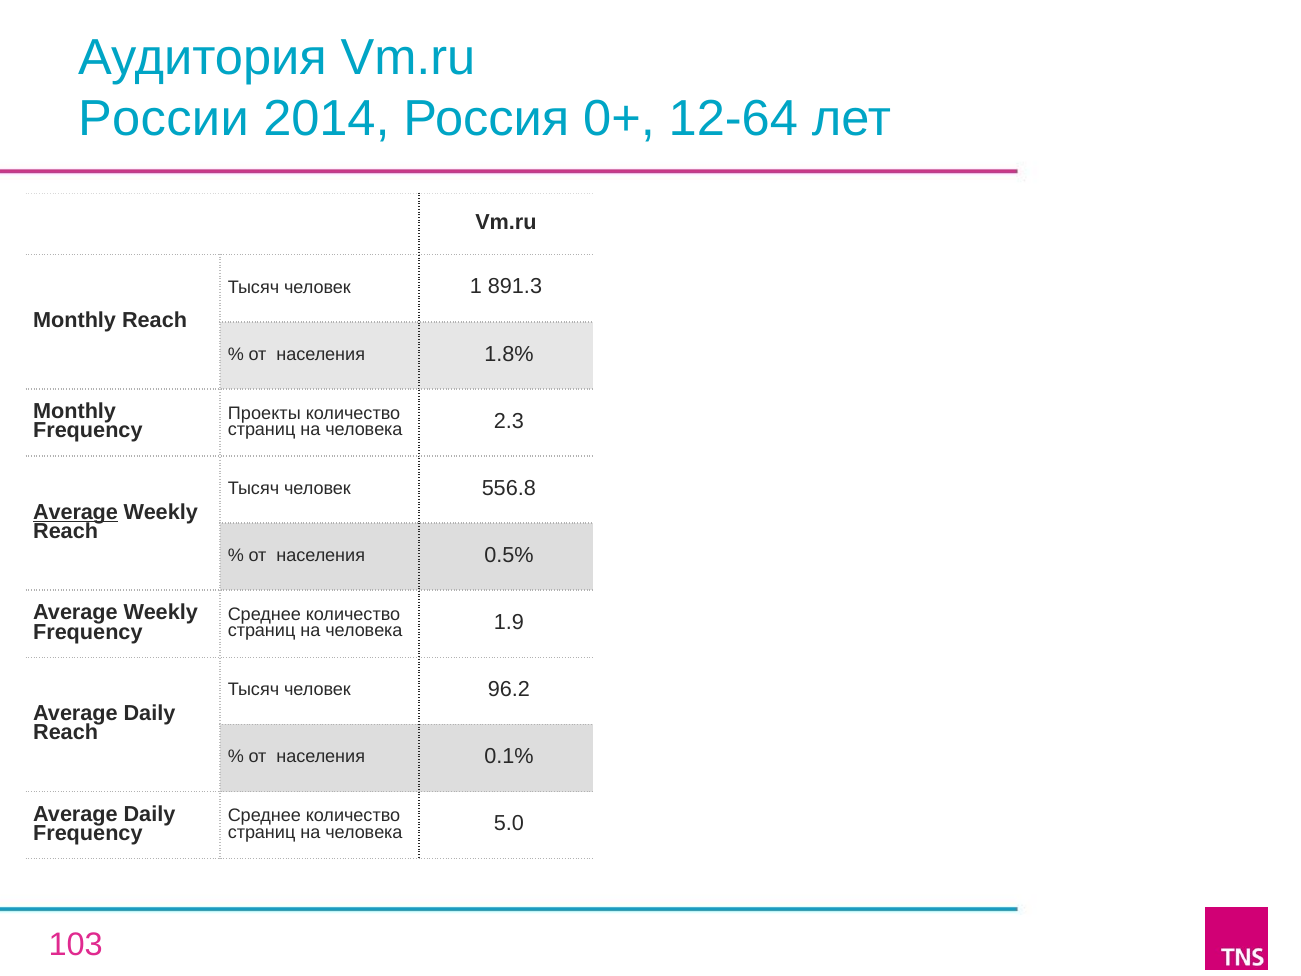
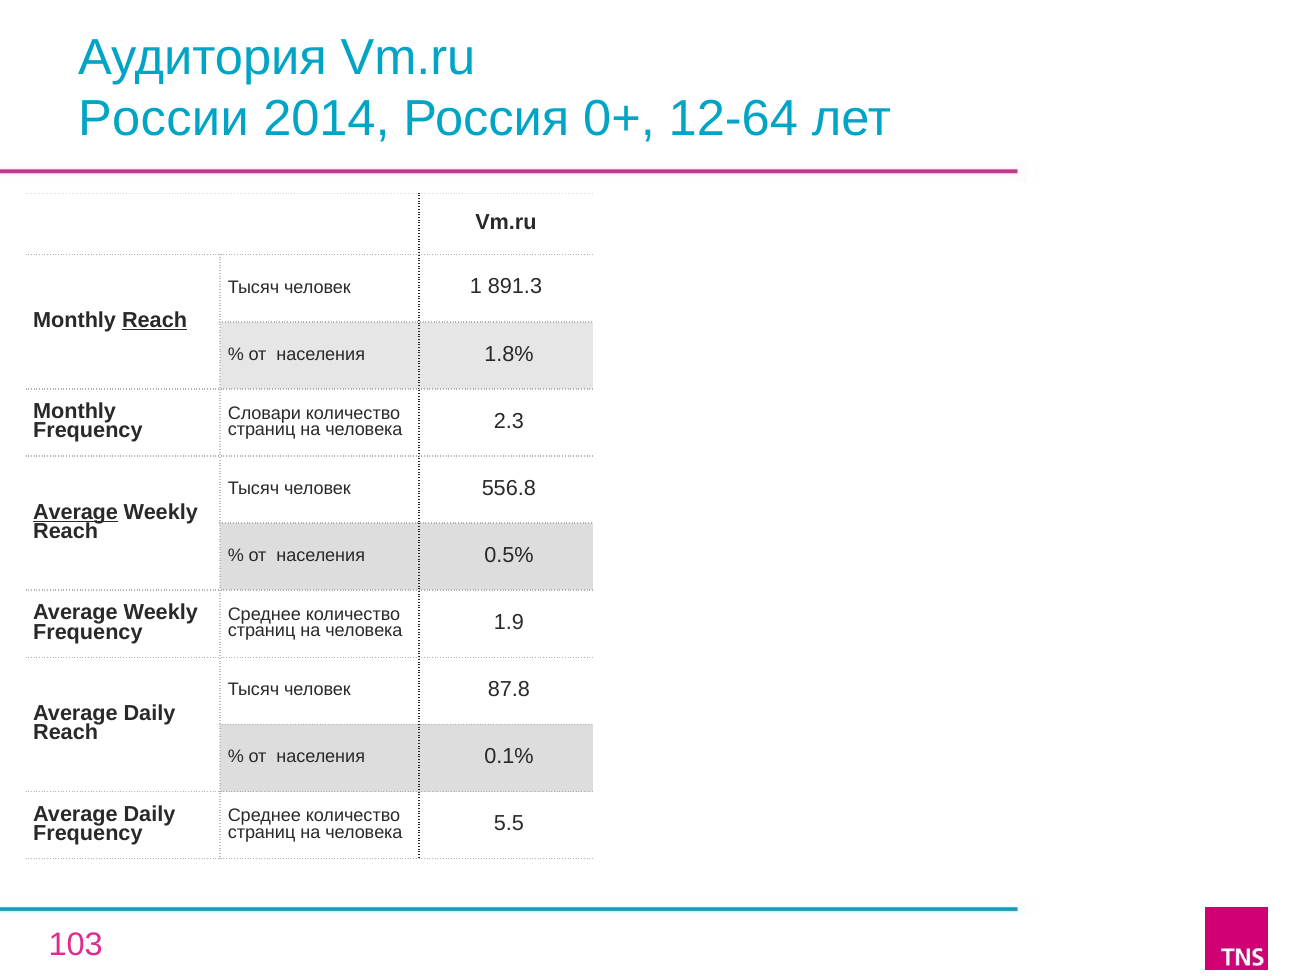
Reach at (155, 320) underline: none -> present
Проекты: Проекты -> Словари
96.2: 96.2 -> 87.8
5.0: 5.0 -> 5.5
